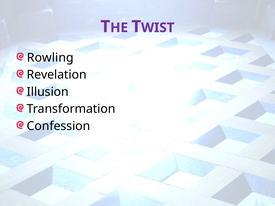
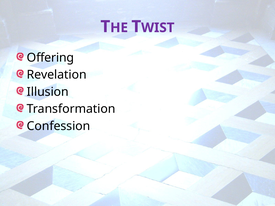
Rowling: Rowling -> Offering
